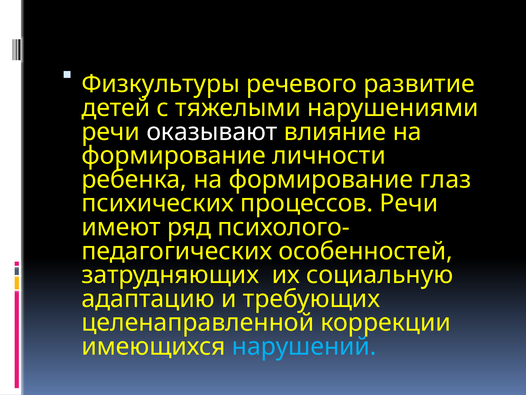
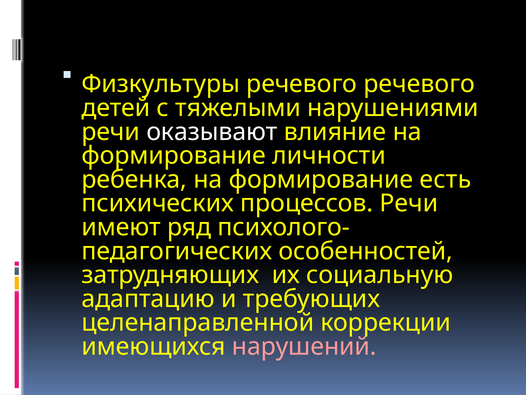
речевого развитие: развитие -> речевого
глаз: глаз -> есть
нарушений colour: light blue -> pink
